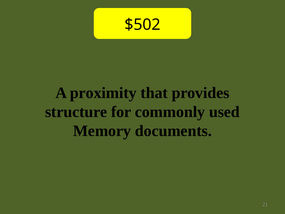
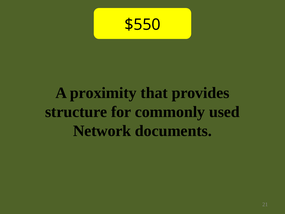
$502: $502 -> $550
Memory: Memory -> Network
